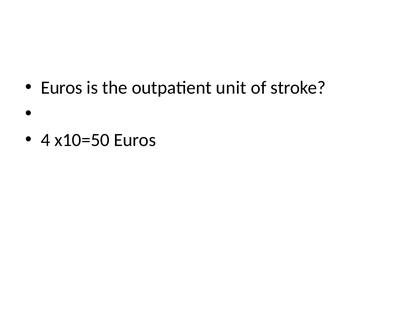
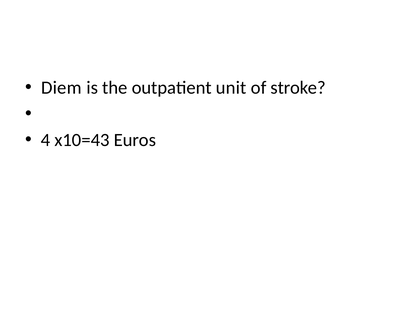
Euros at (62, 88): Euros -> Diem
x10=50: x10=50 -> x10=43
